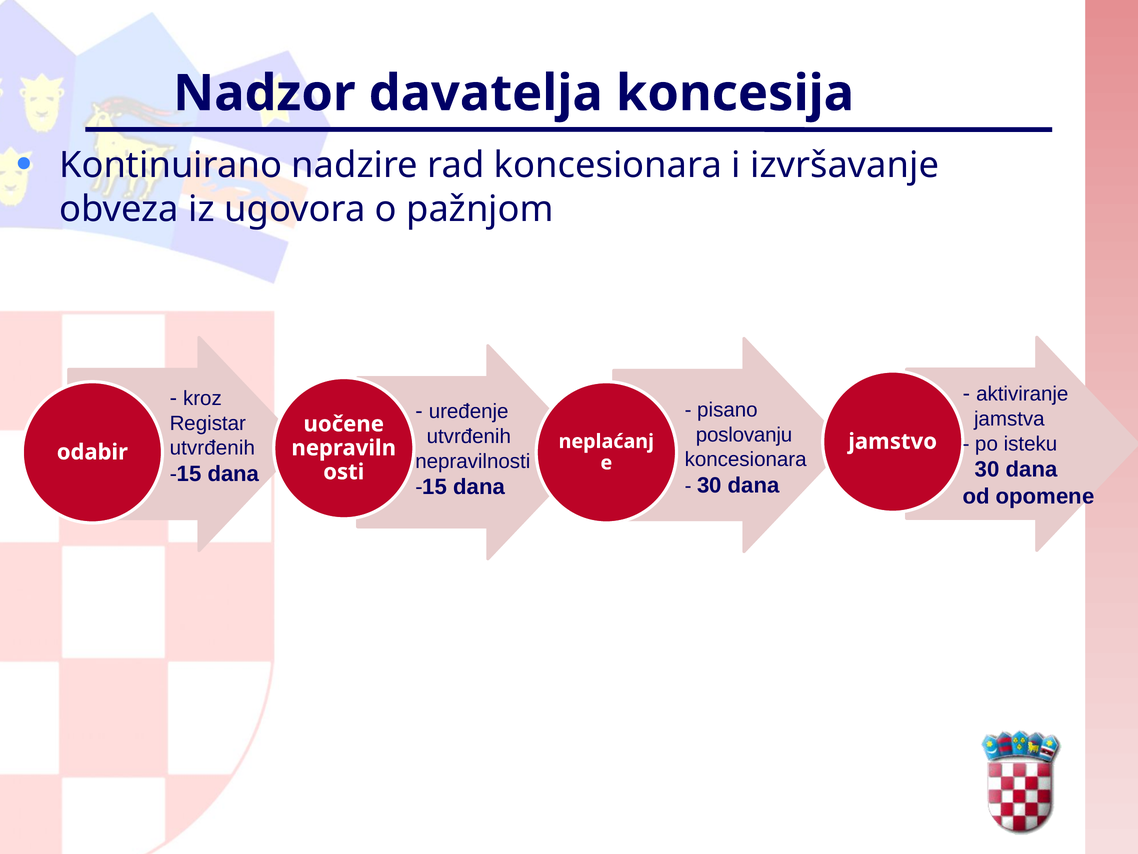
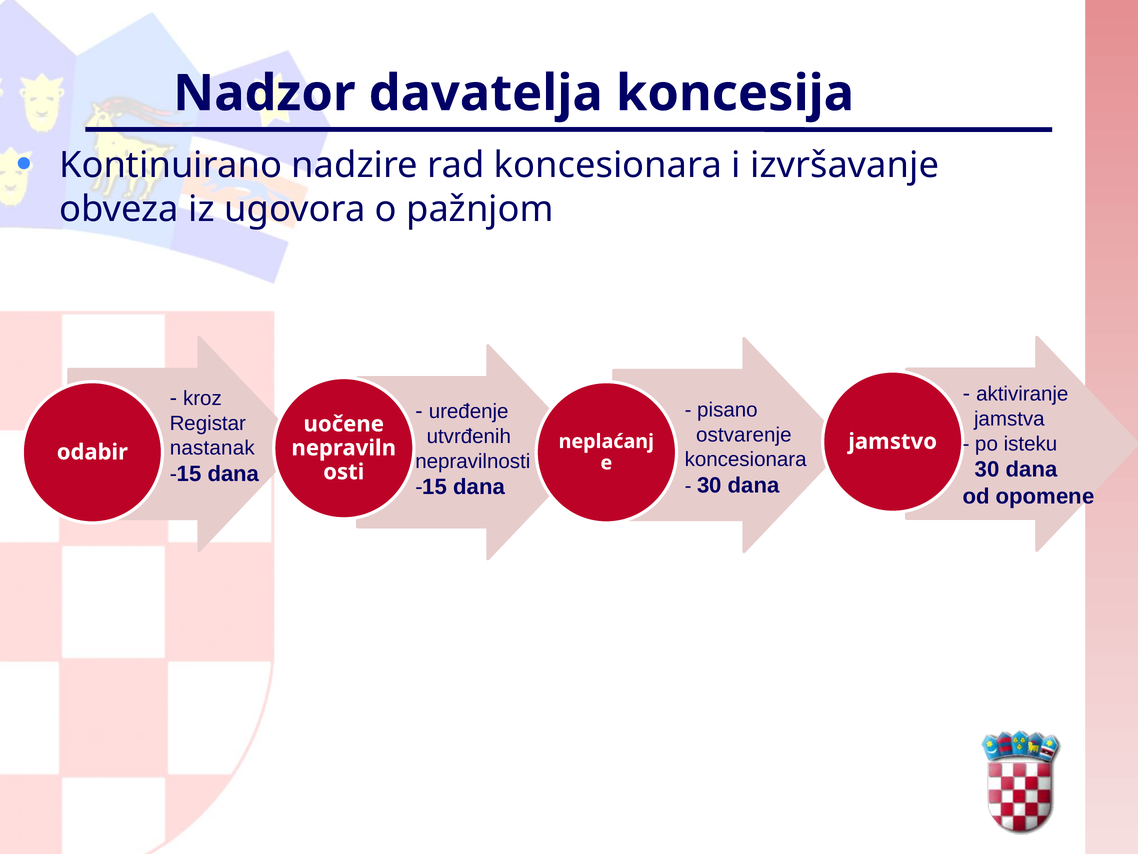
poslovanju: poslovanju -> ostvarenje
utvrđenih at (212, 448): utvrđenih -> nastanak
